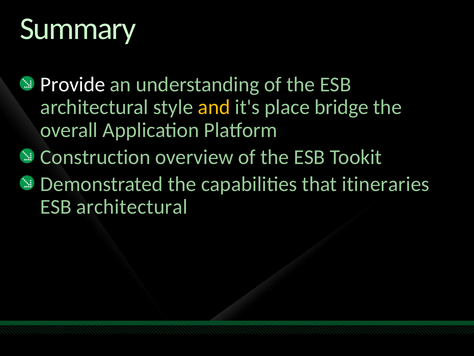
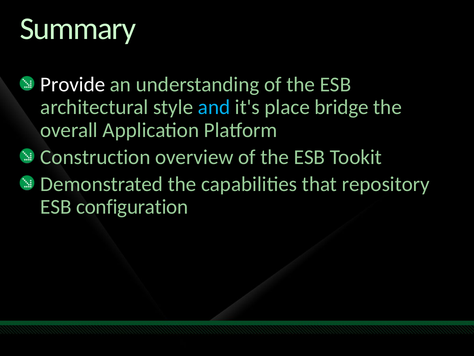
and colour: yellow -> light blue
itineraries: itineraries -> repository
architectural at (132, 207): architectural -> configuration
